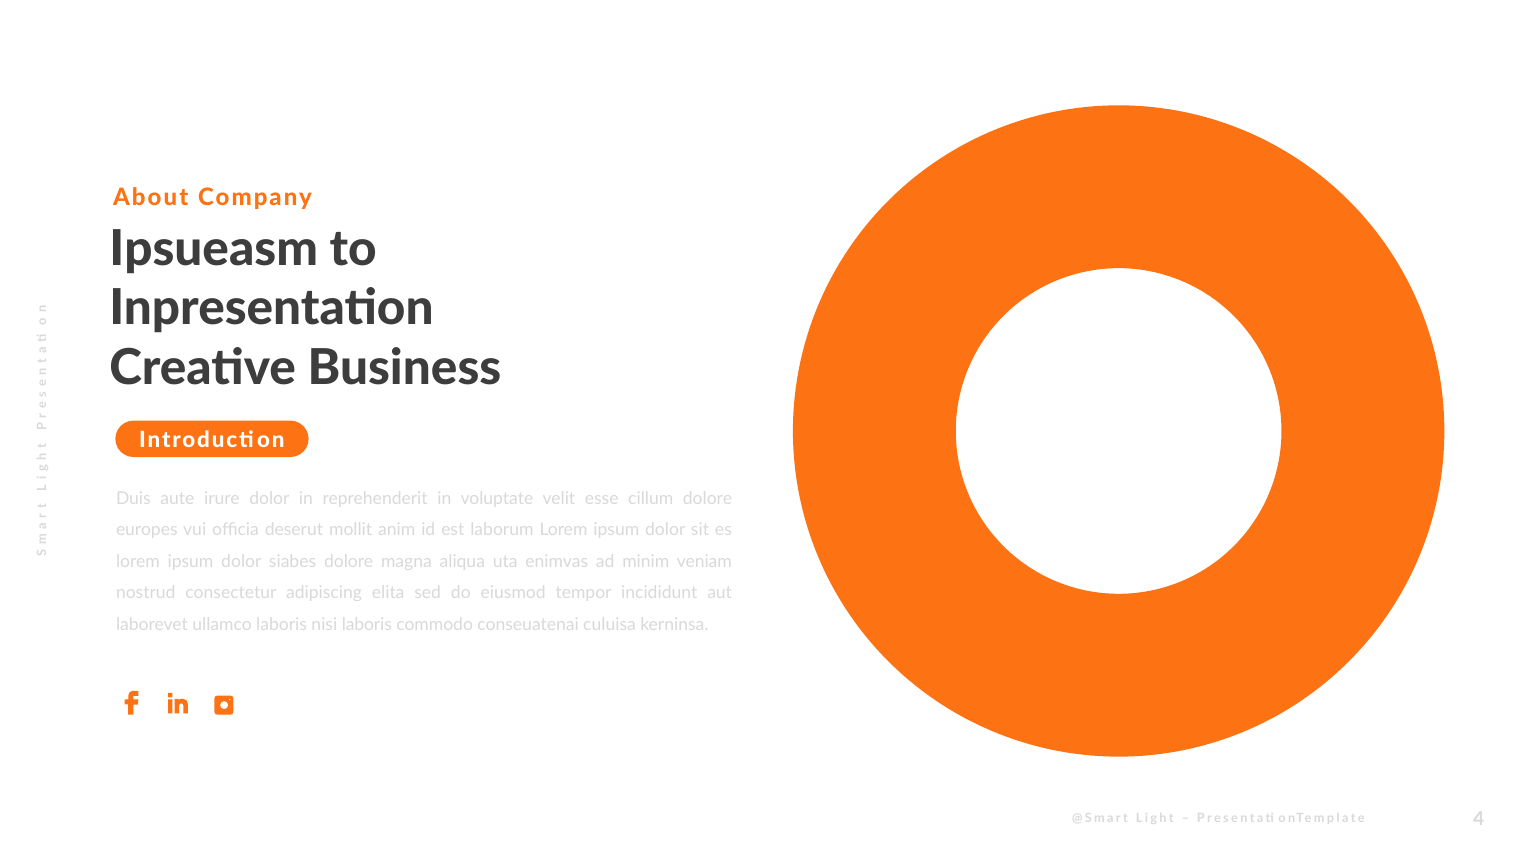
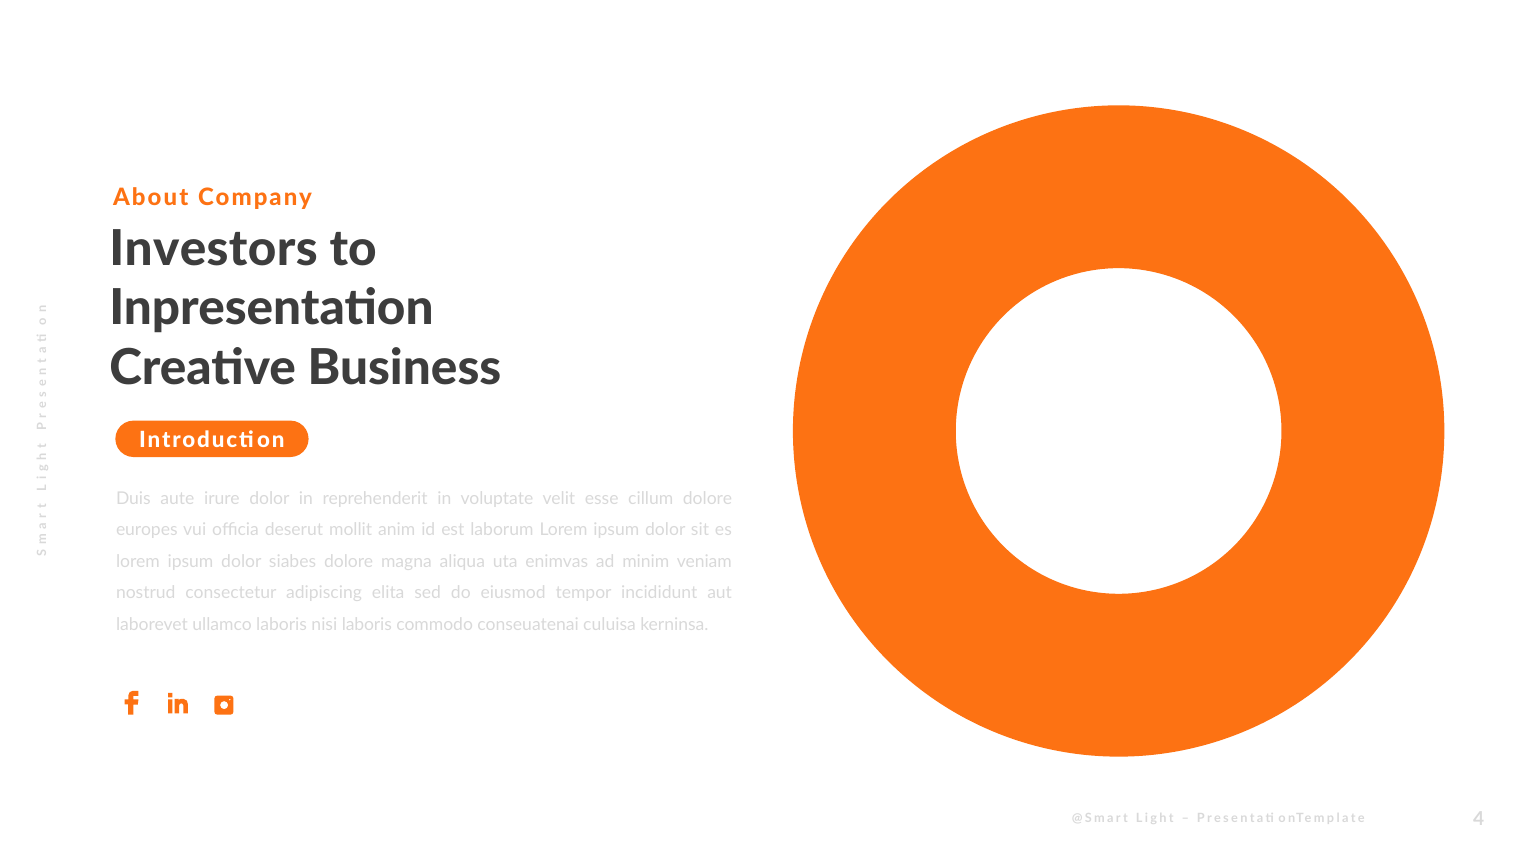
Ipsueasm: Ipsueasm -> Investors
